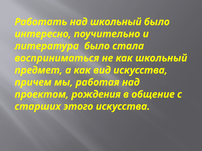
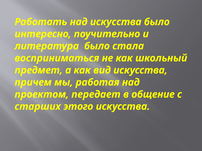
над школьный: школьный -> искусства
рождения: рождения -> передает
